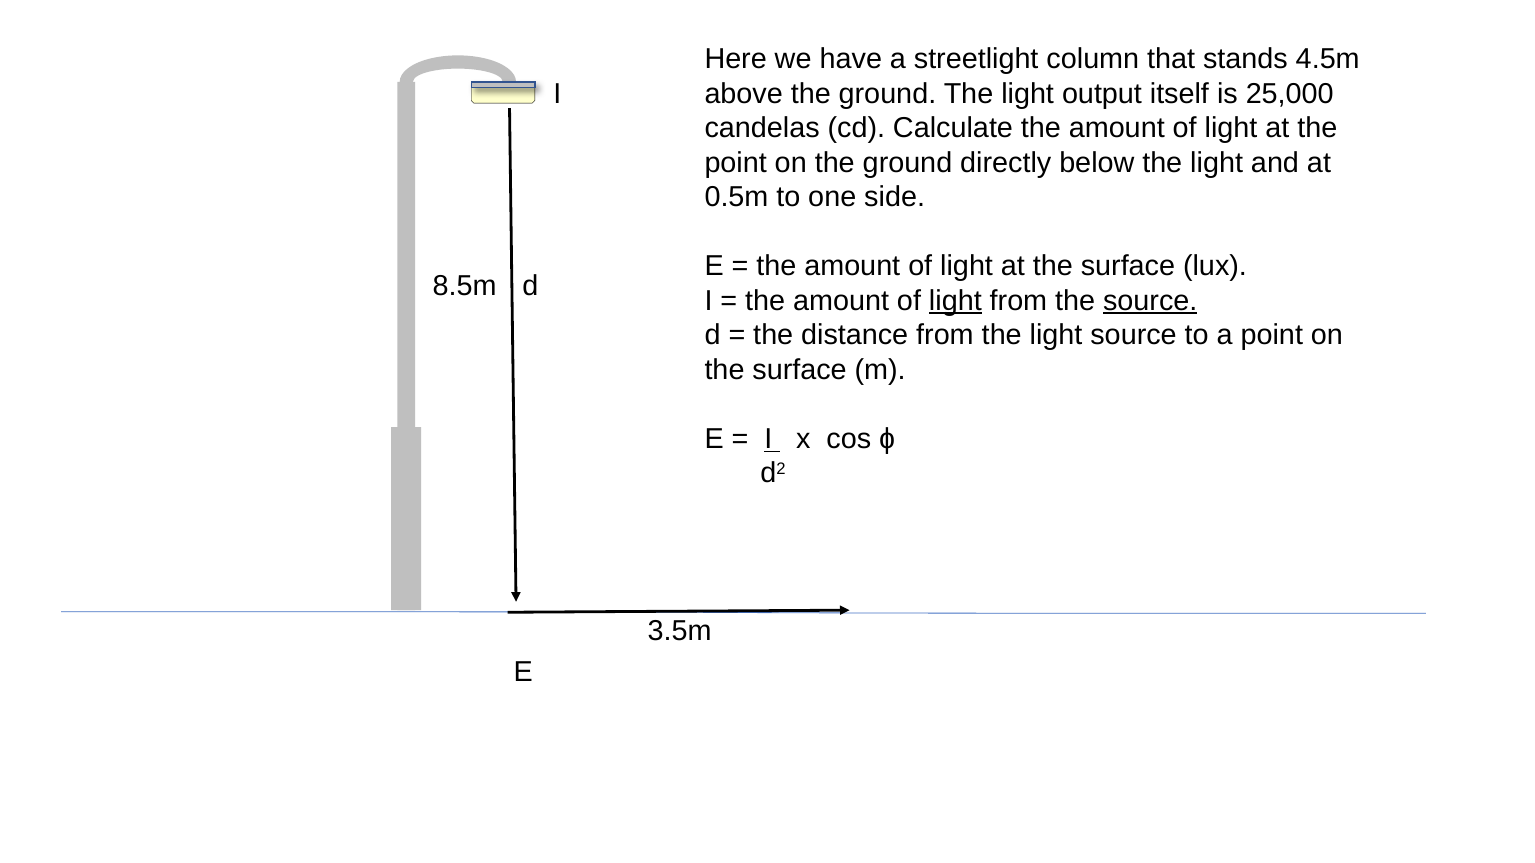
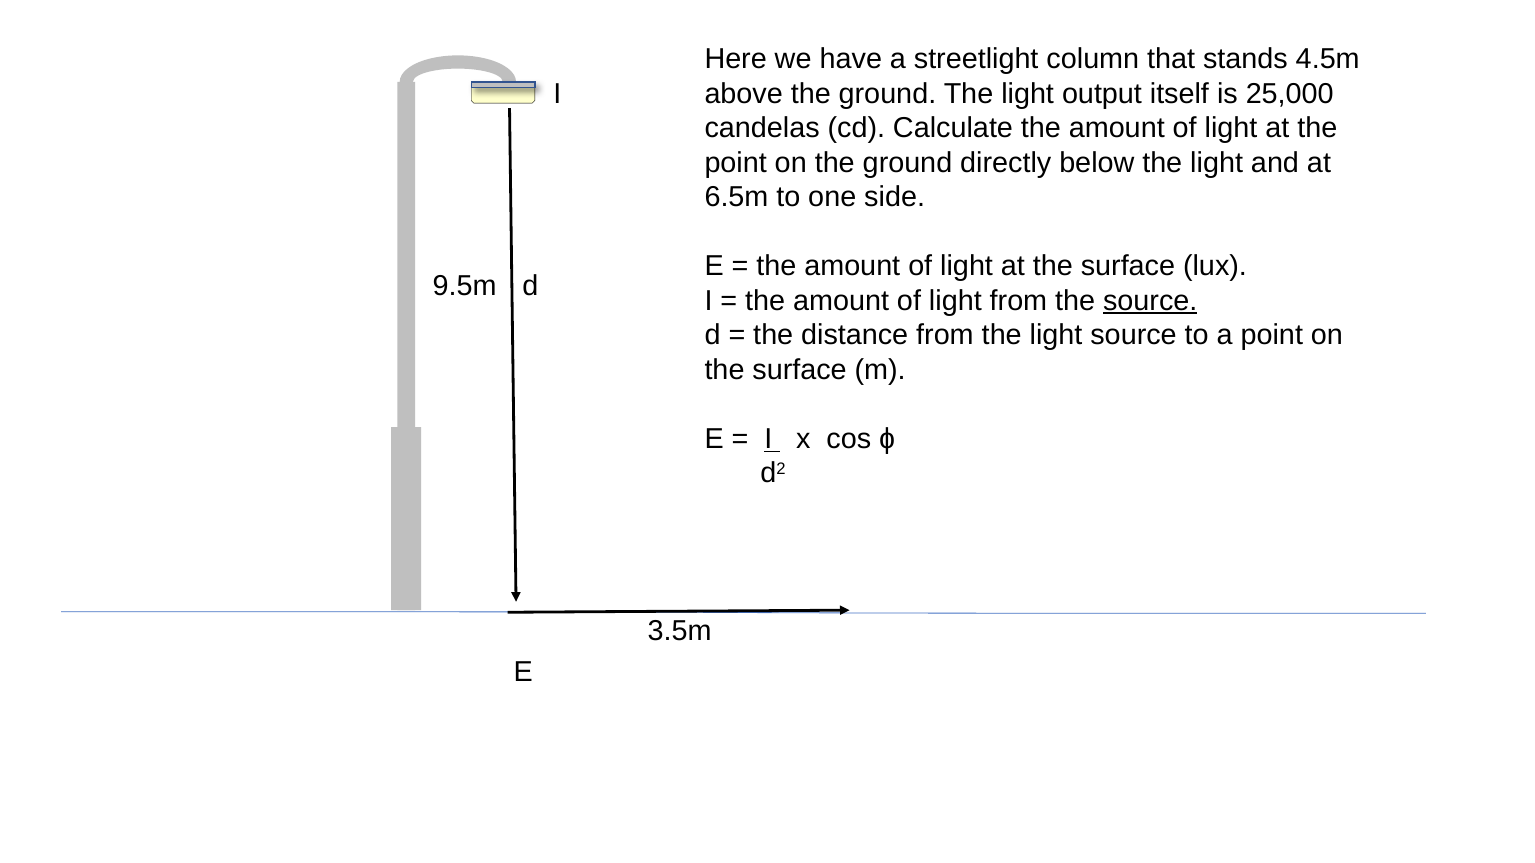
0.5m: 0.5m -> 6.5m
8.5m: 8.5m -> 9.5m
light at (955, 301) underline: present -> none
